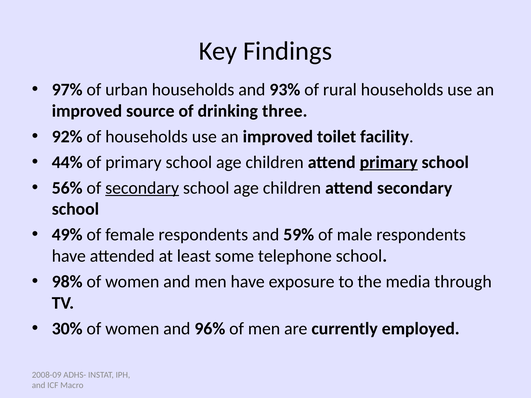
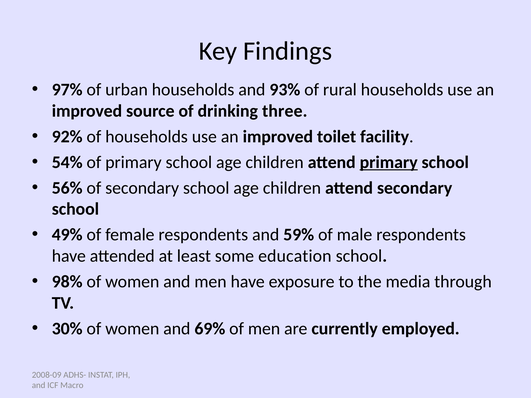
44%: 44% -> 54%
secondary at (142, 188) underline: present -> none
telephone: telephone -> education
96%: 96% -> 69%
